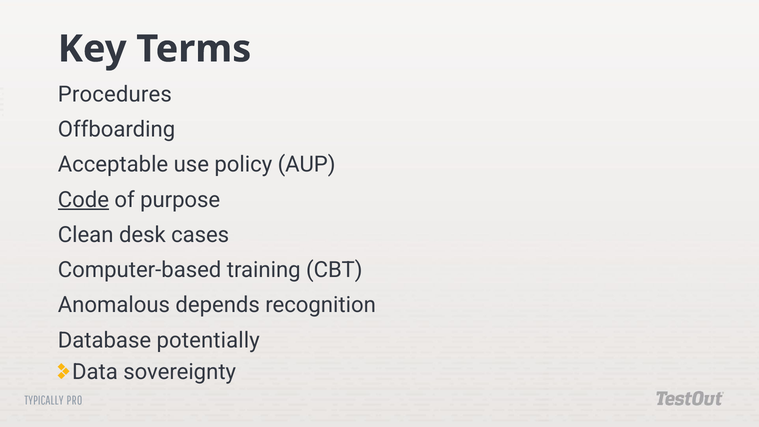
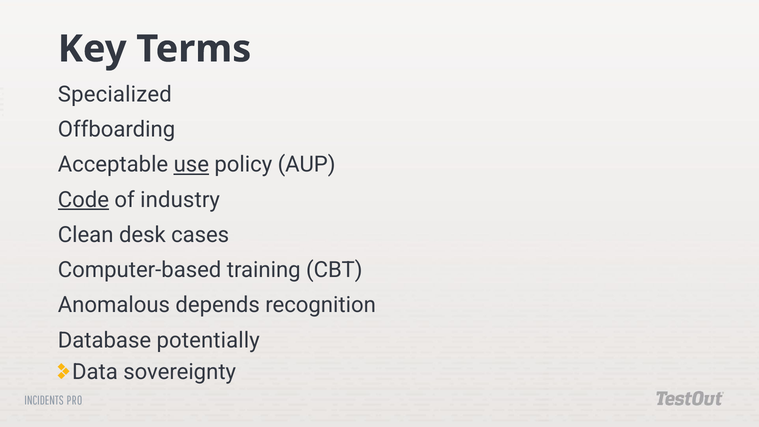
Procedures: Procedures -> Specialized
use underline: none -> present
purpose: purpose -> industry
TYPICALLY: TYPICALLY -> INCIDENTS
